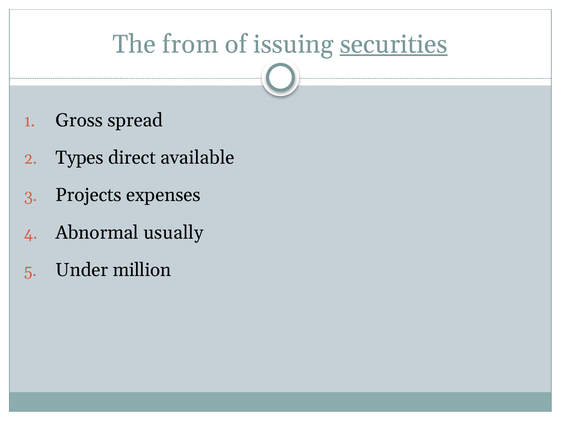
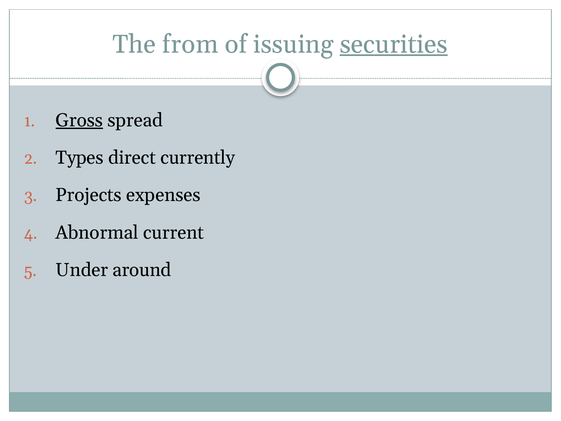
Gross underline: none -> present
available: available -> currently
usually: usually -> current
million: million -> around
